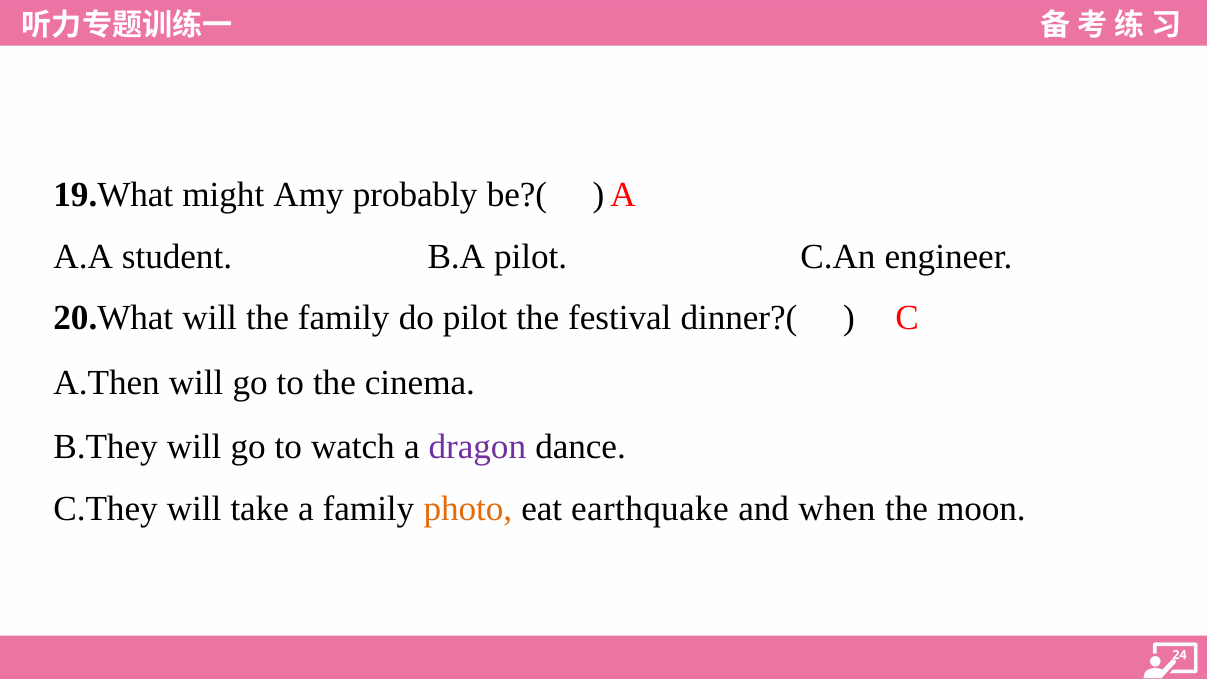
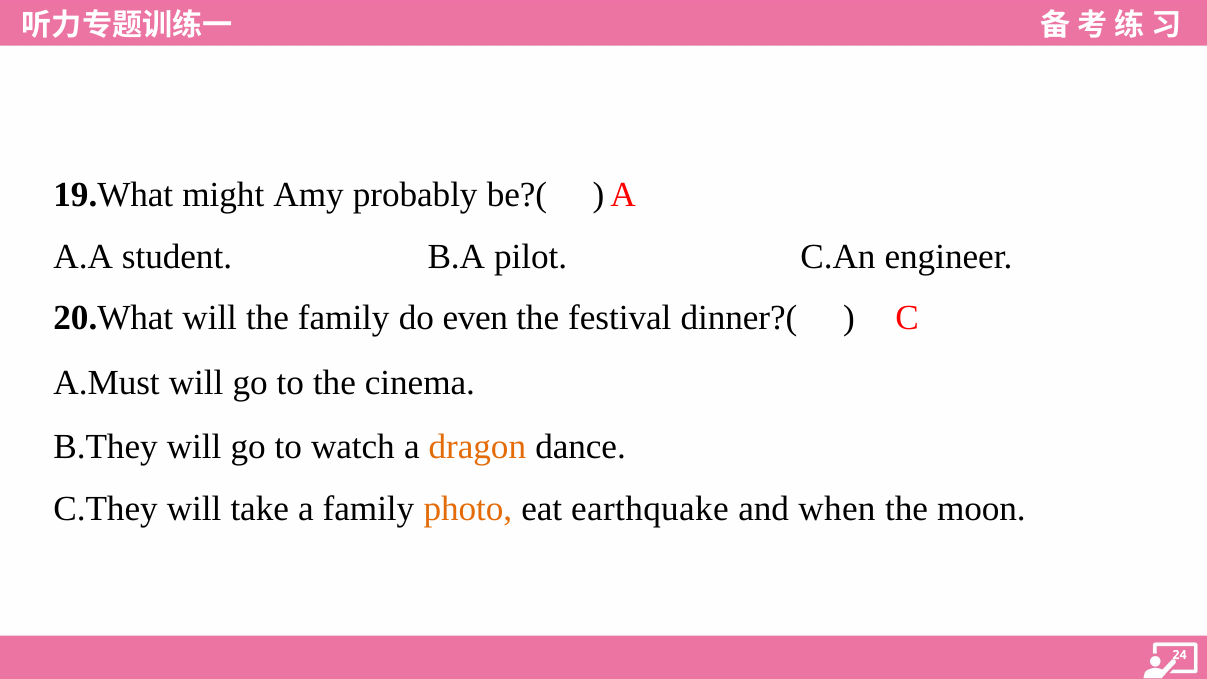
do pilot: pilot -> even
A.Then: A.Then -> A.Must
dragon colour: purple -> orange
